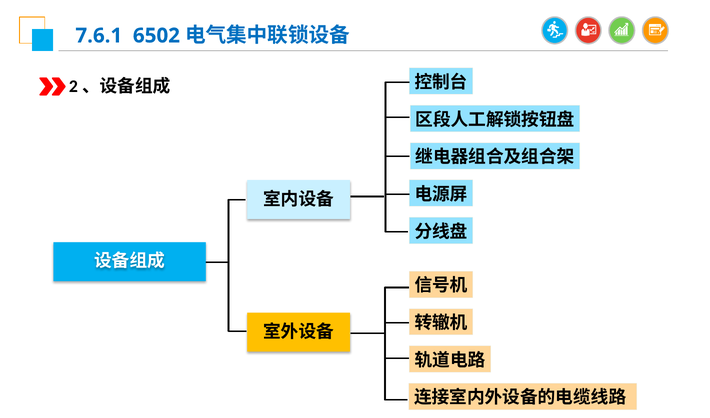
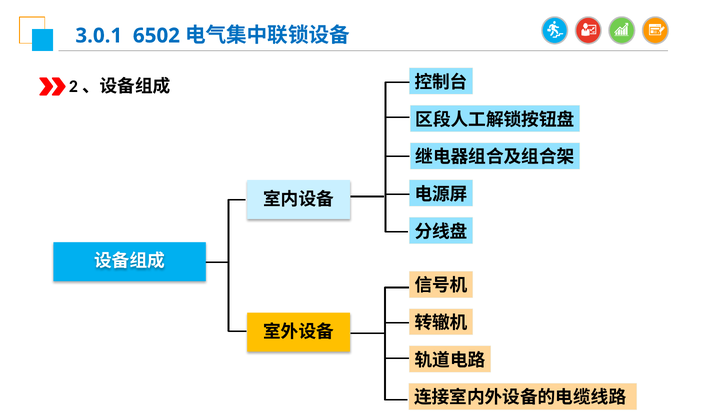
7.6.1: 7.6.1 -> 3.0.1
